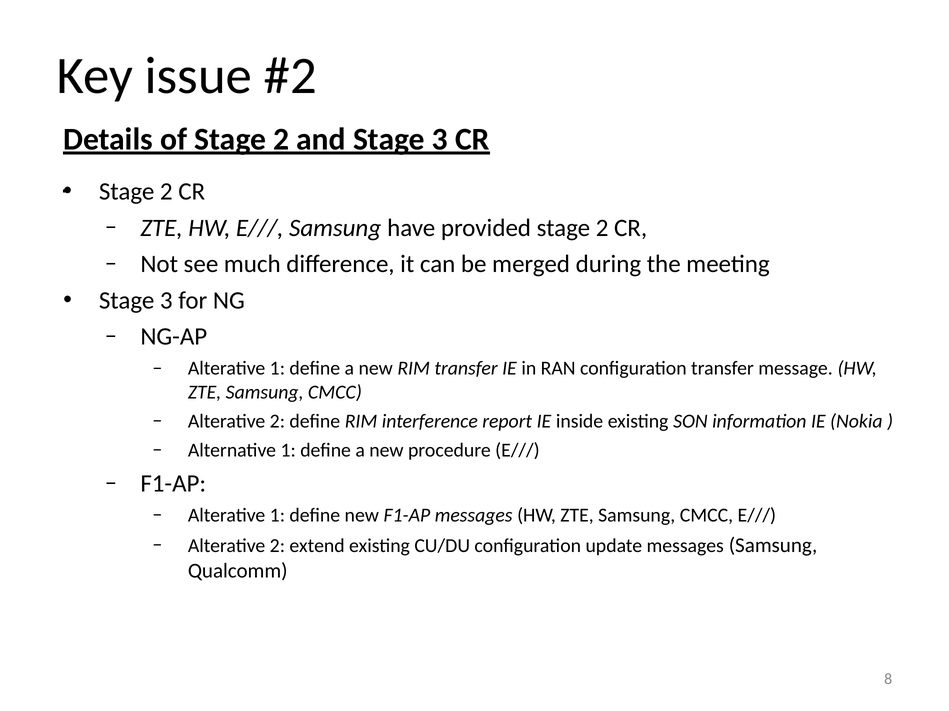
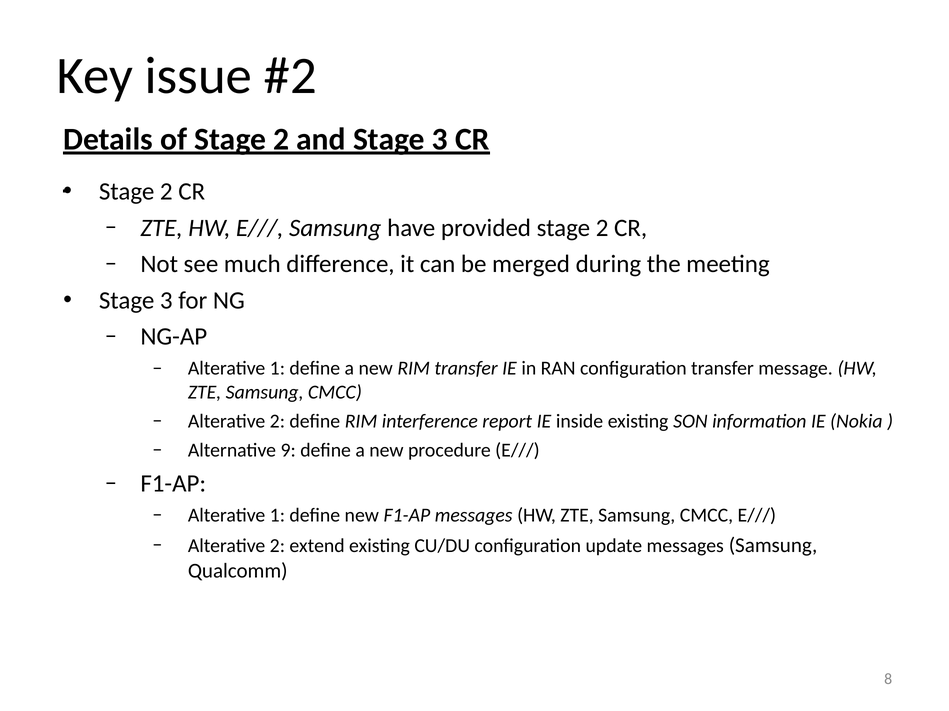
Alternative 1: 1 -> 9
